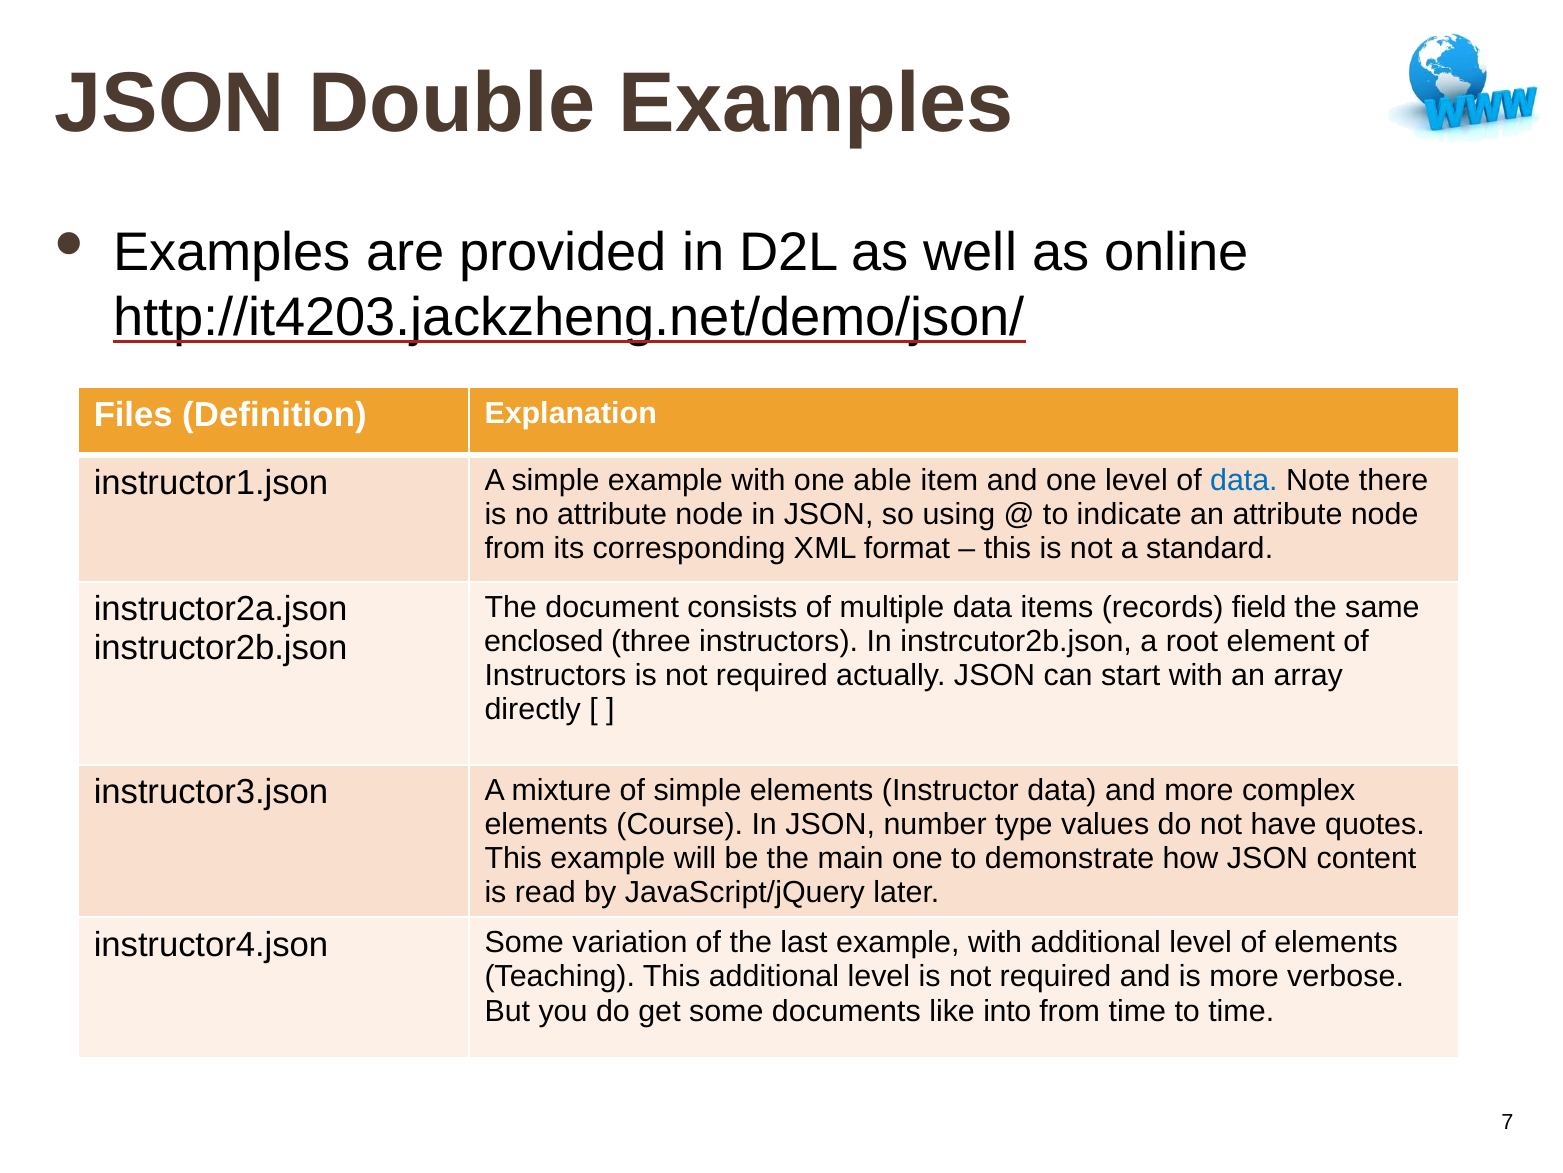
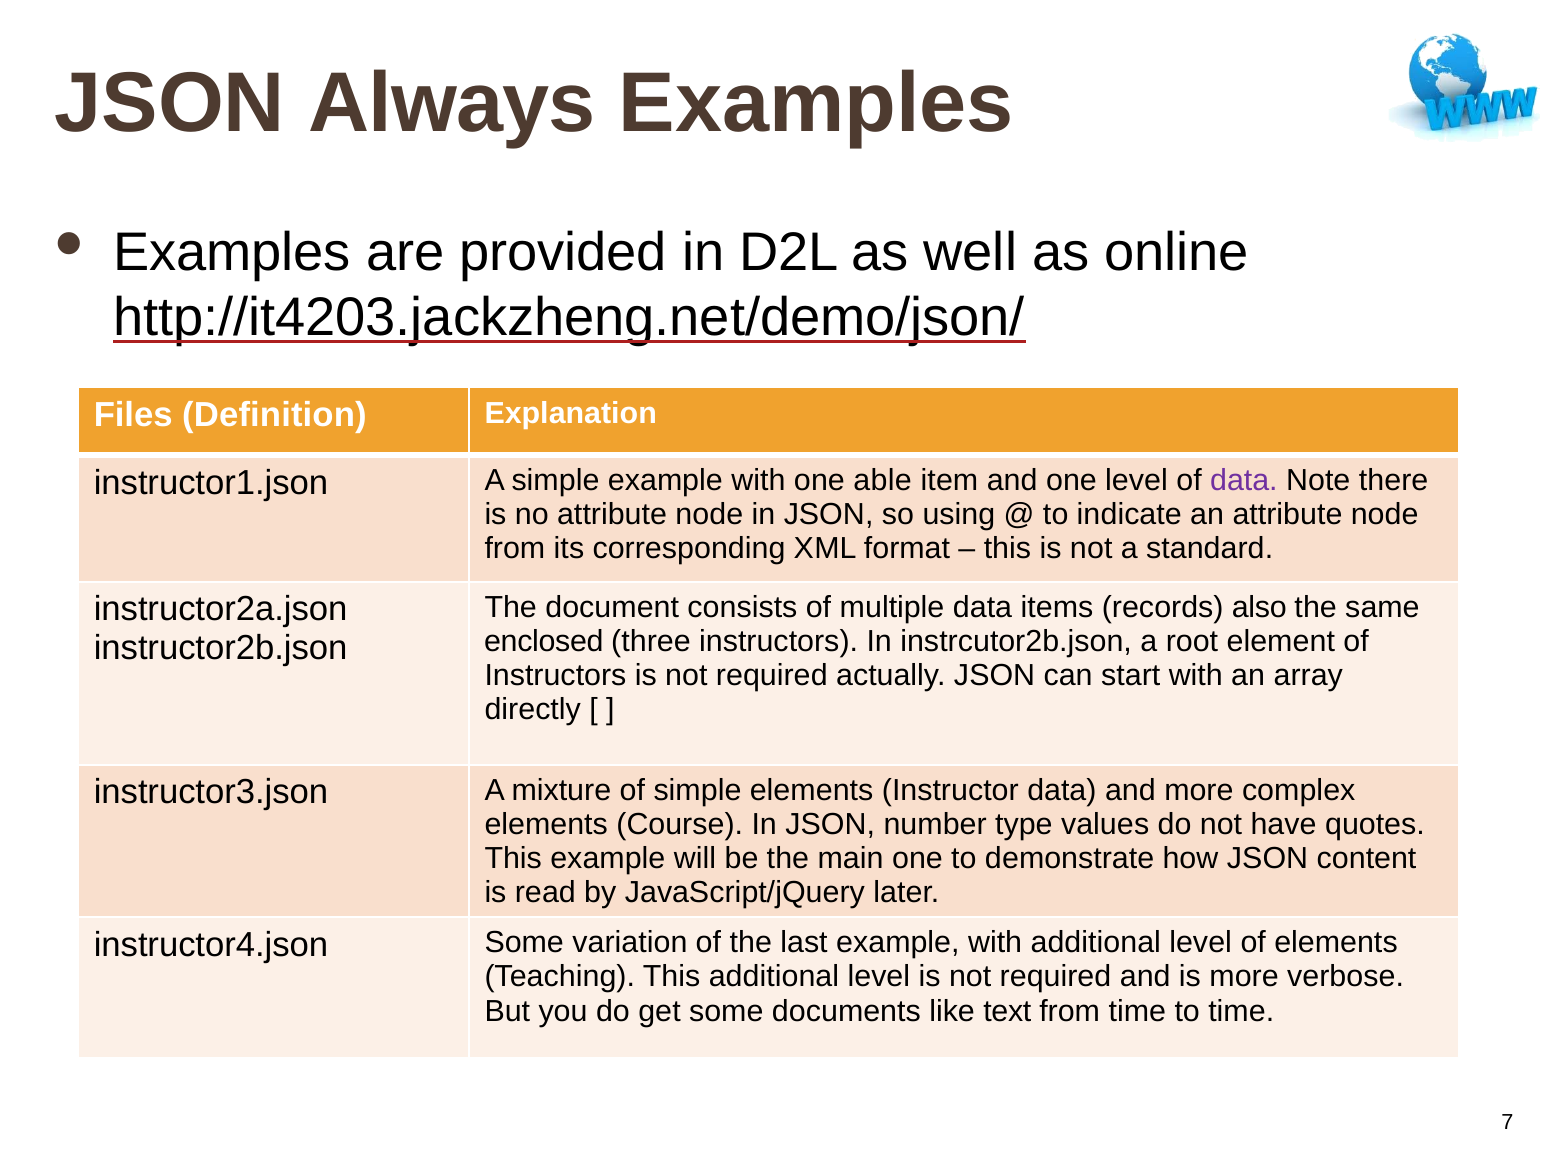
Double: Double -> Always
data at (1244, 480) colour: blue -> purple
field: field -> also
into: into -> text
